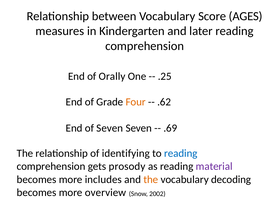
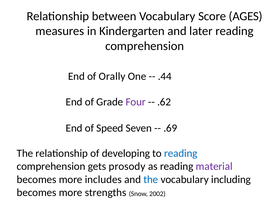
.25: .25 -> .44
Four colour: orange -> purple
of Seven: Seven -> Speed
identifying: identifying -> developing
the at (151, 179) colour: orange -> blue
decoding: decoding -> including
overview: overview -> strengths
